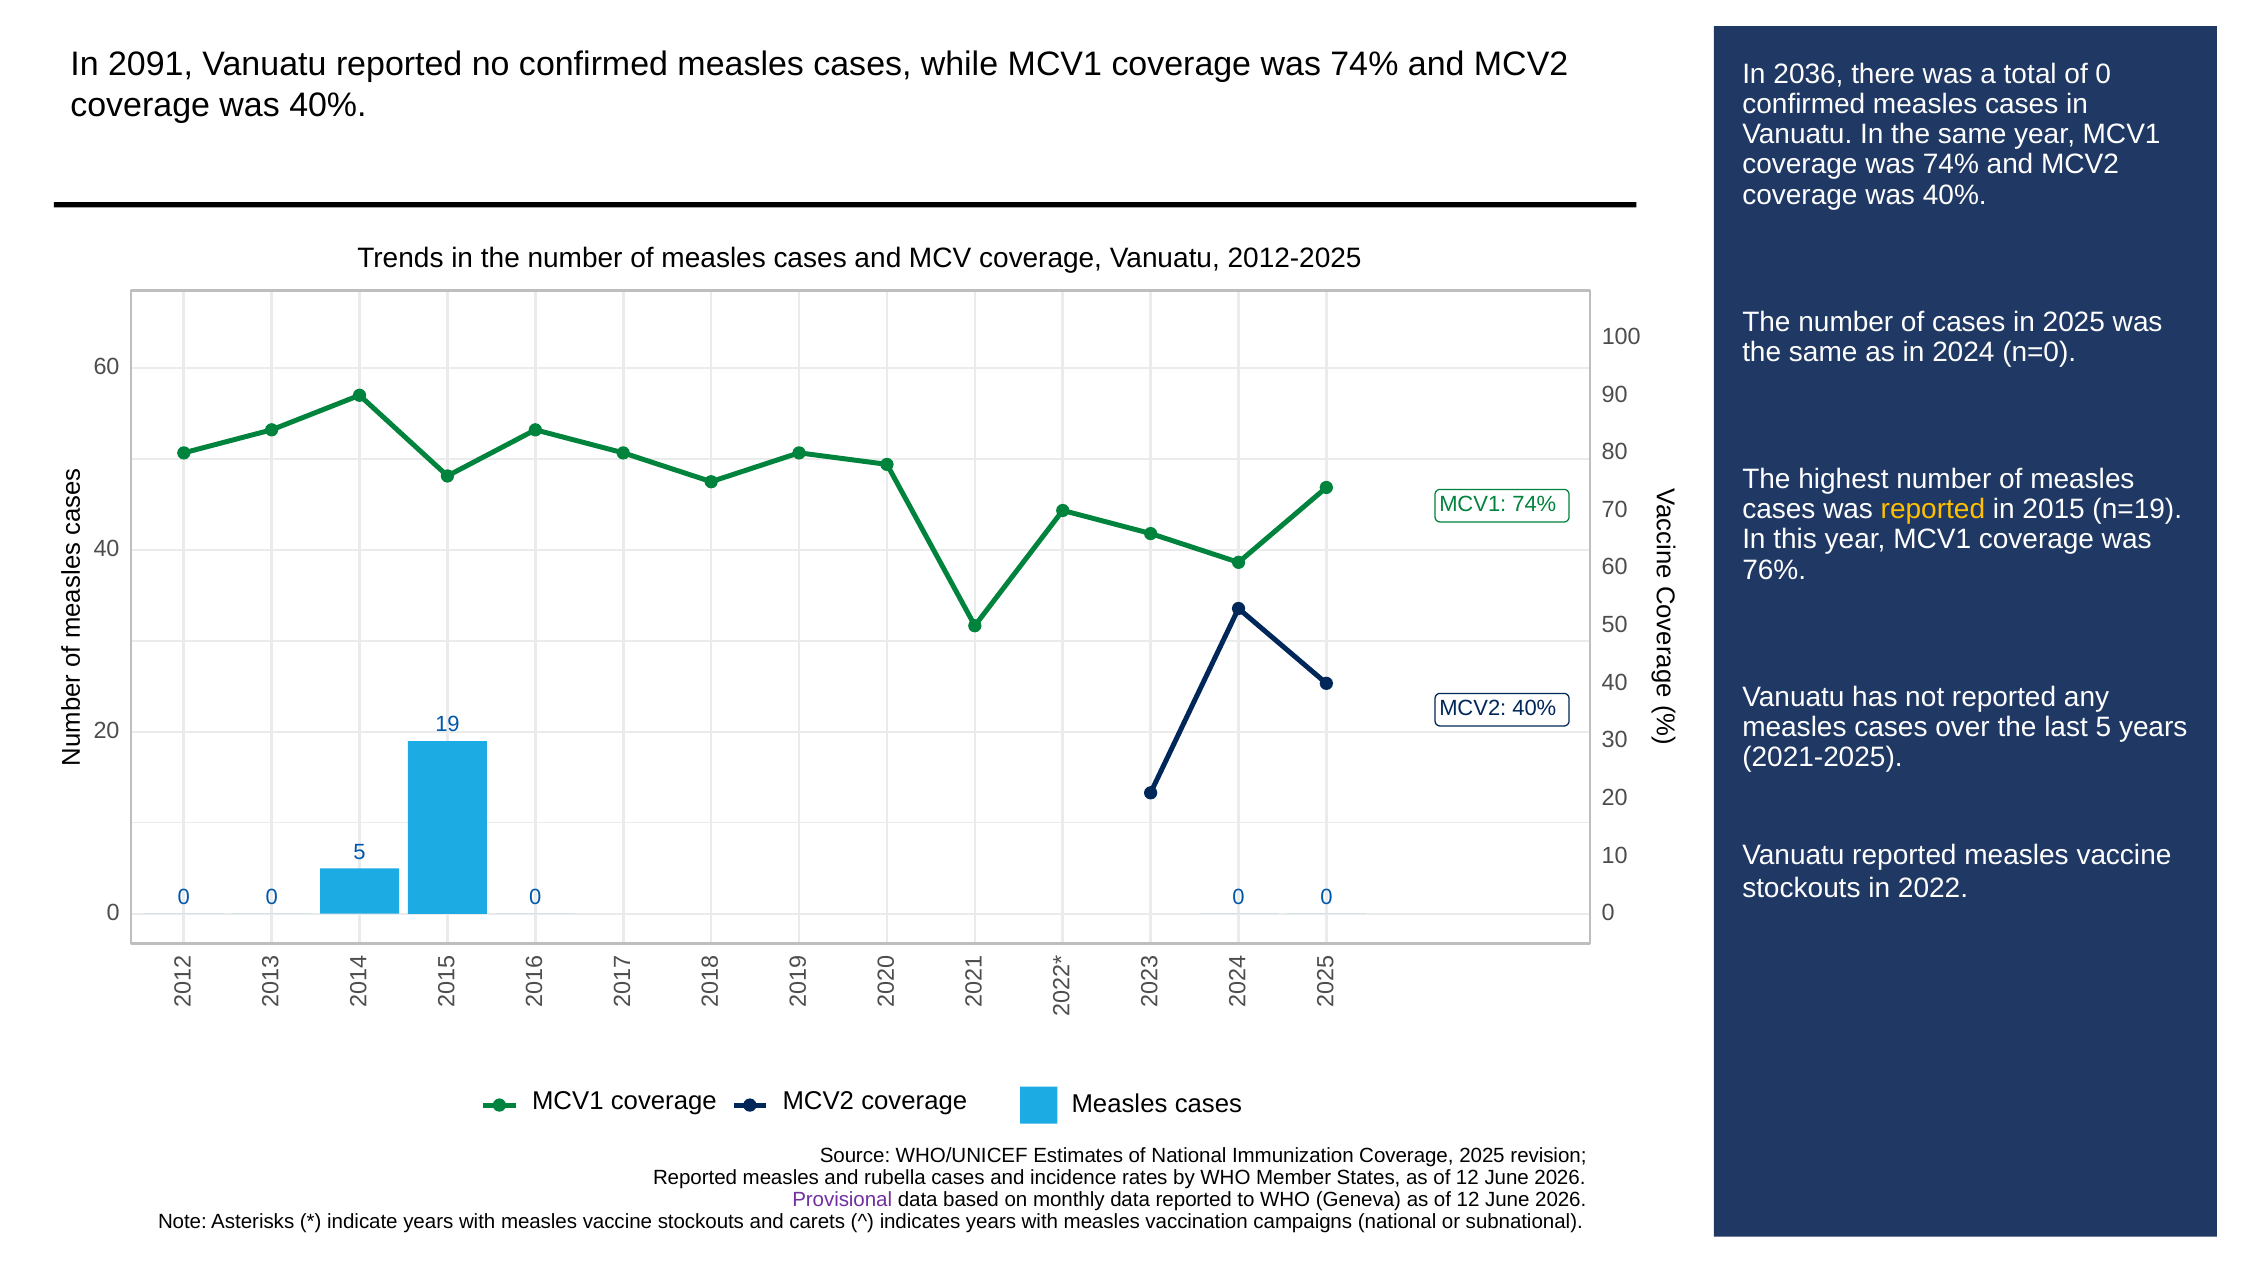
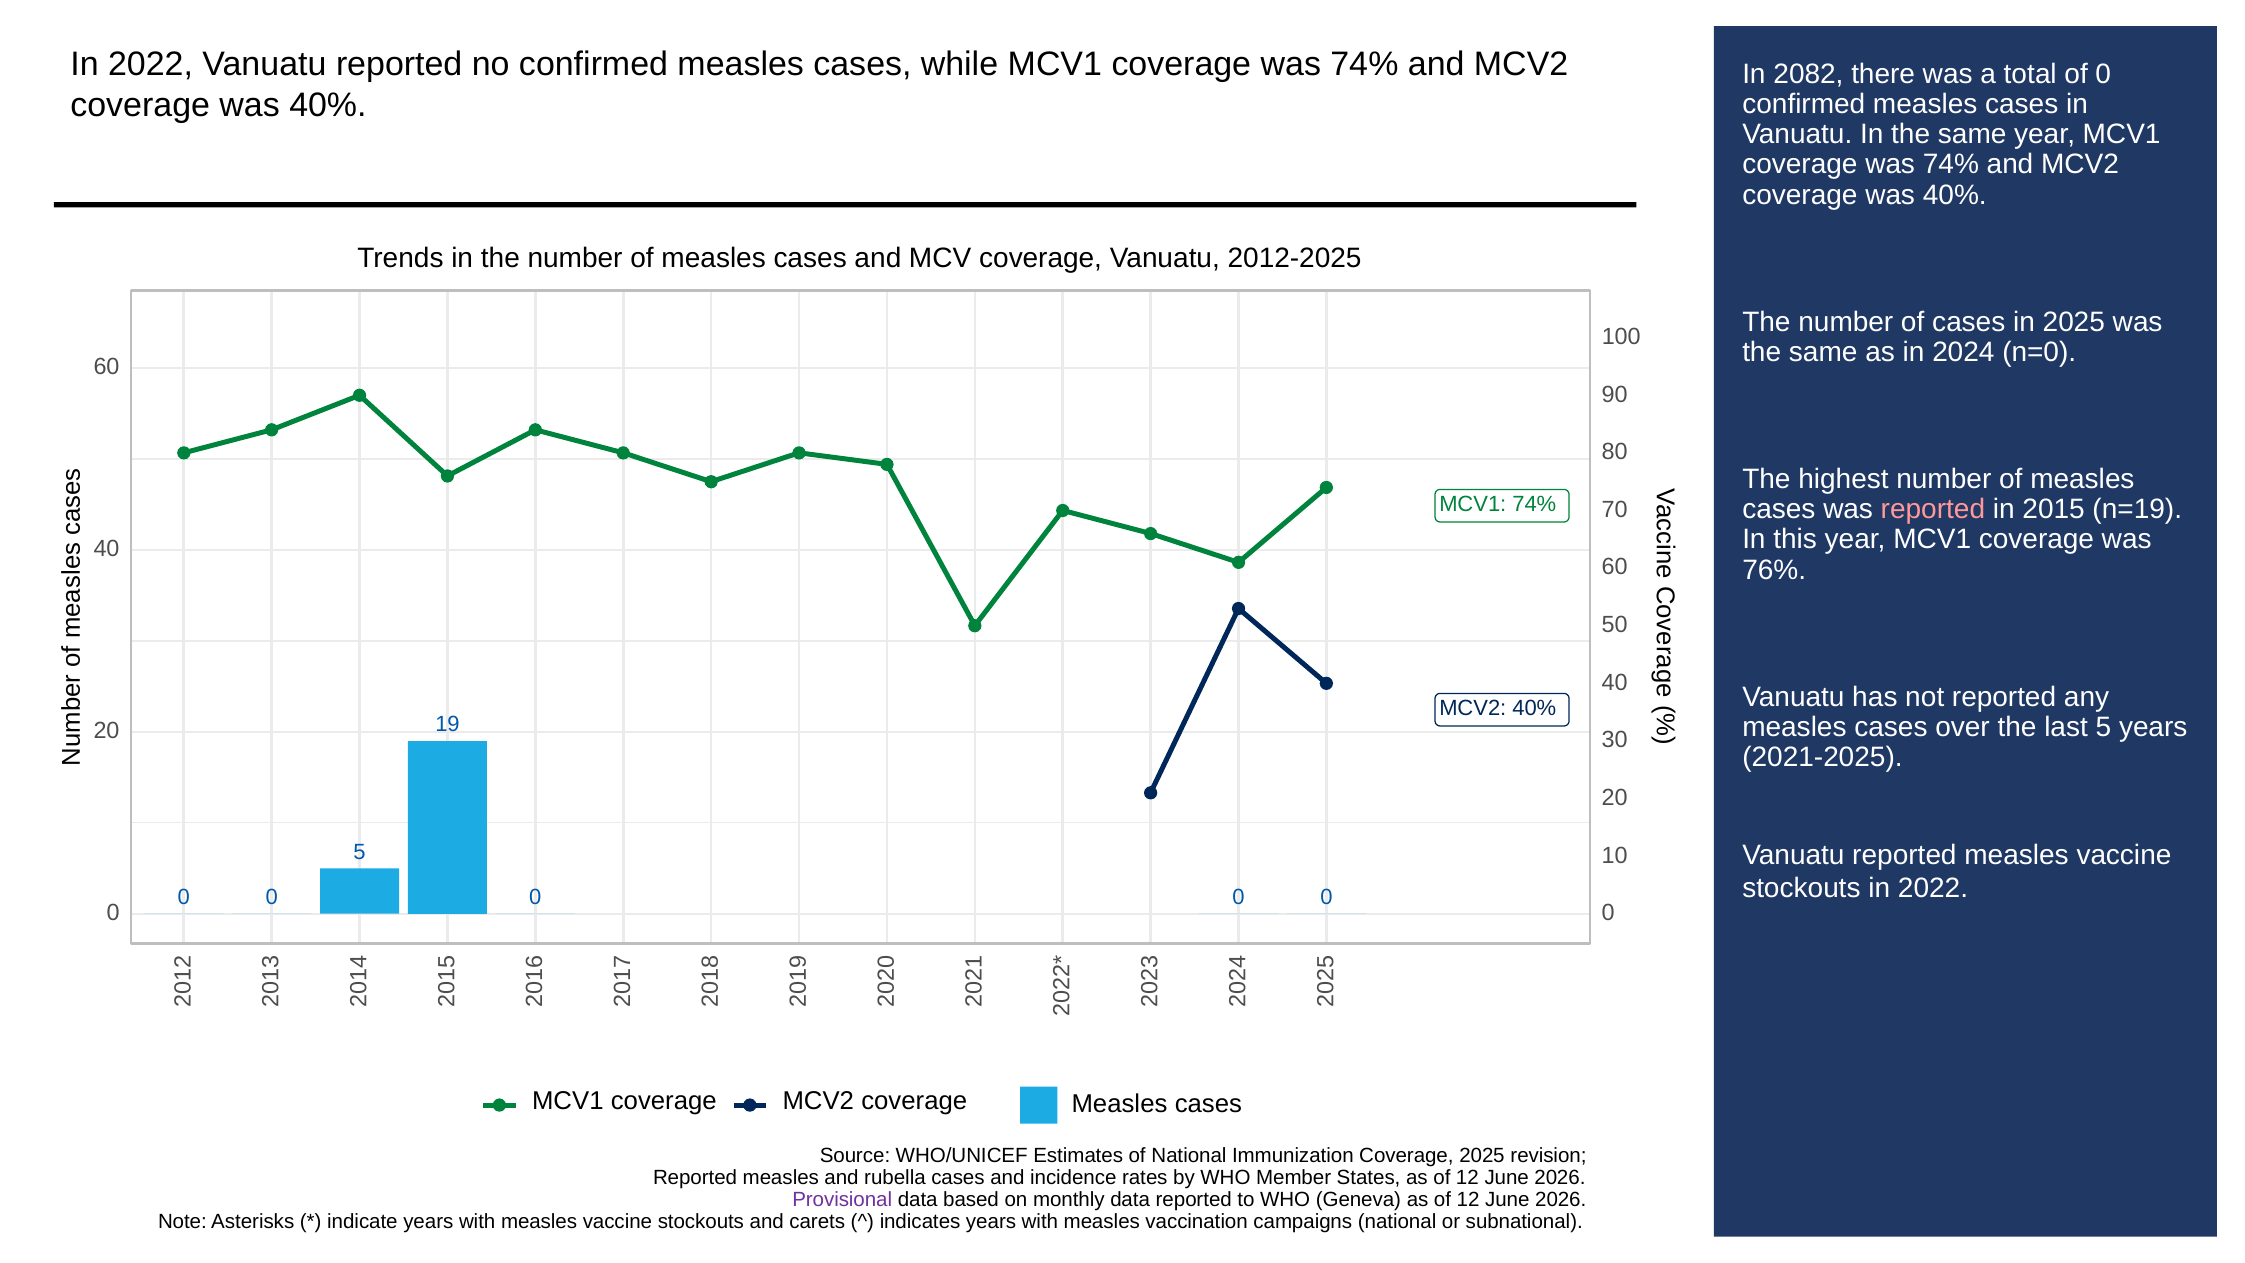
2091 at (151, 65): 2091 -> 2022
2036: 2036 -> 2082
reported at (1933, 509) colour: yellow -> pink
